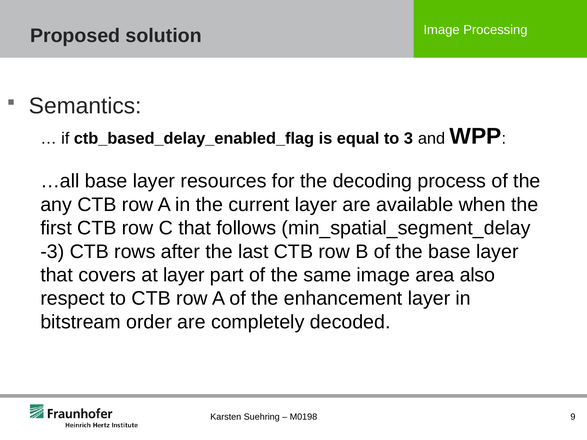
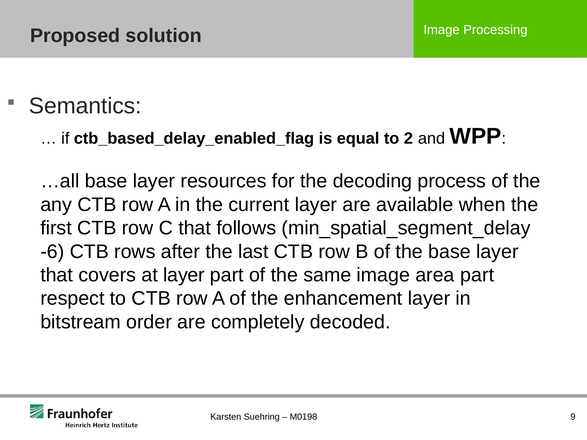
3: 3 -> 2
-3: -3 -> -6
area also: also -> part
